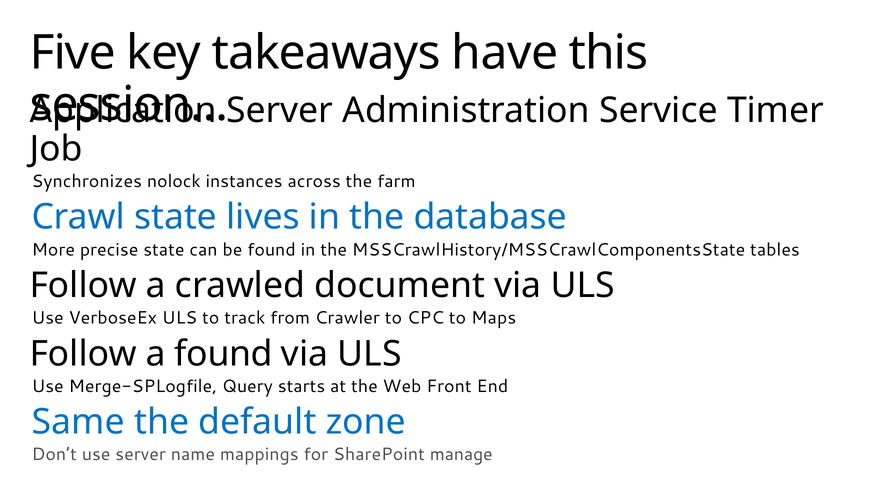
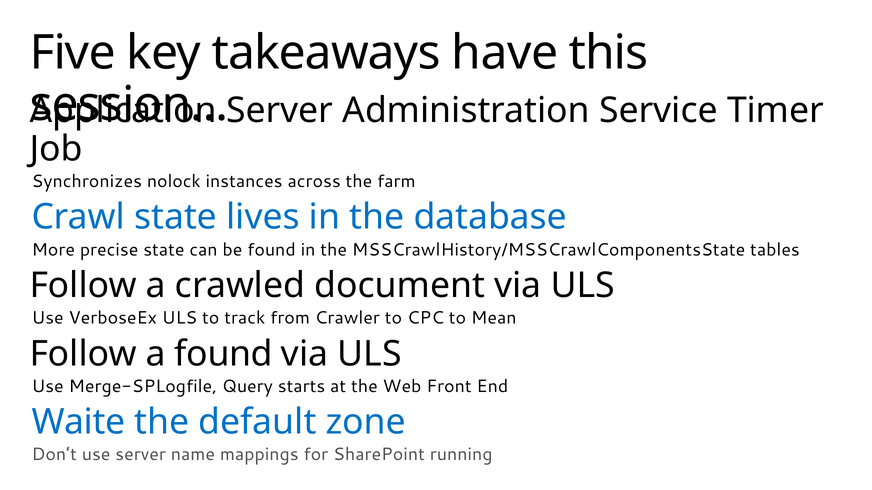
Maps: Maps -> Mean
Same: Same -> Waite
manage: manage -> running
